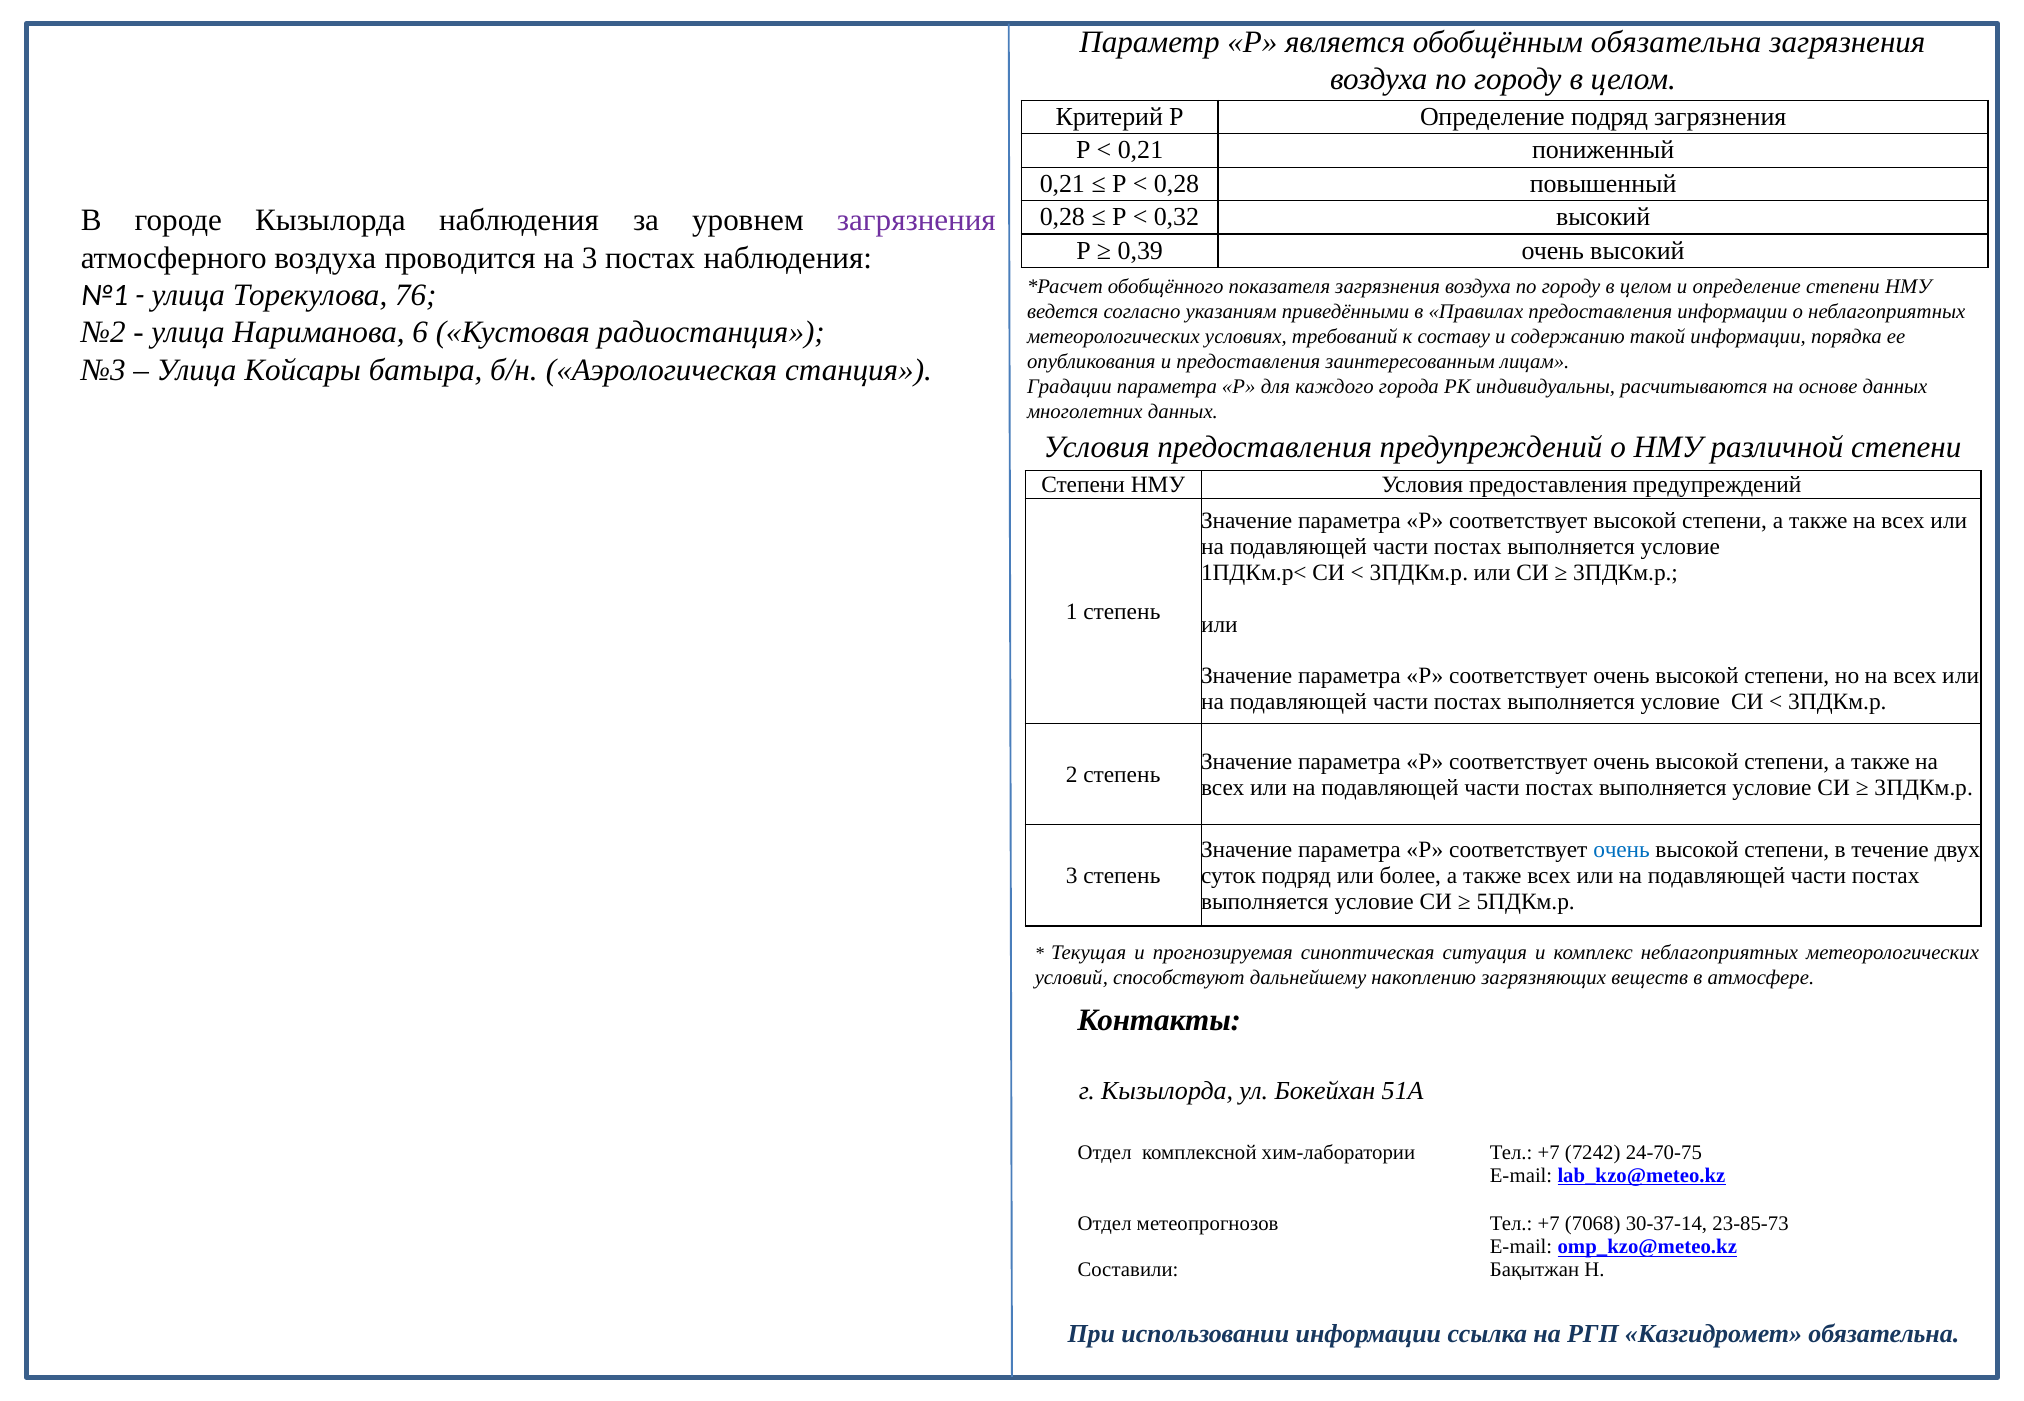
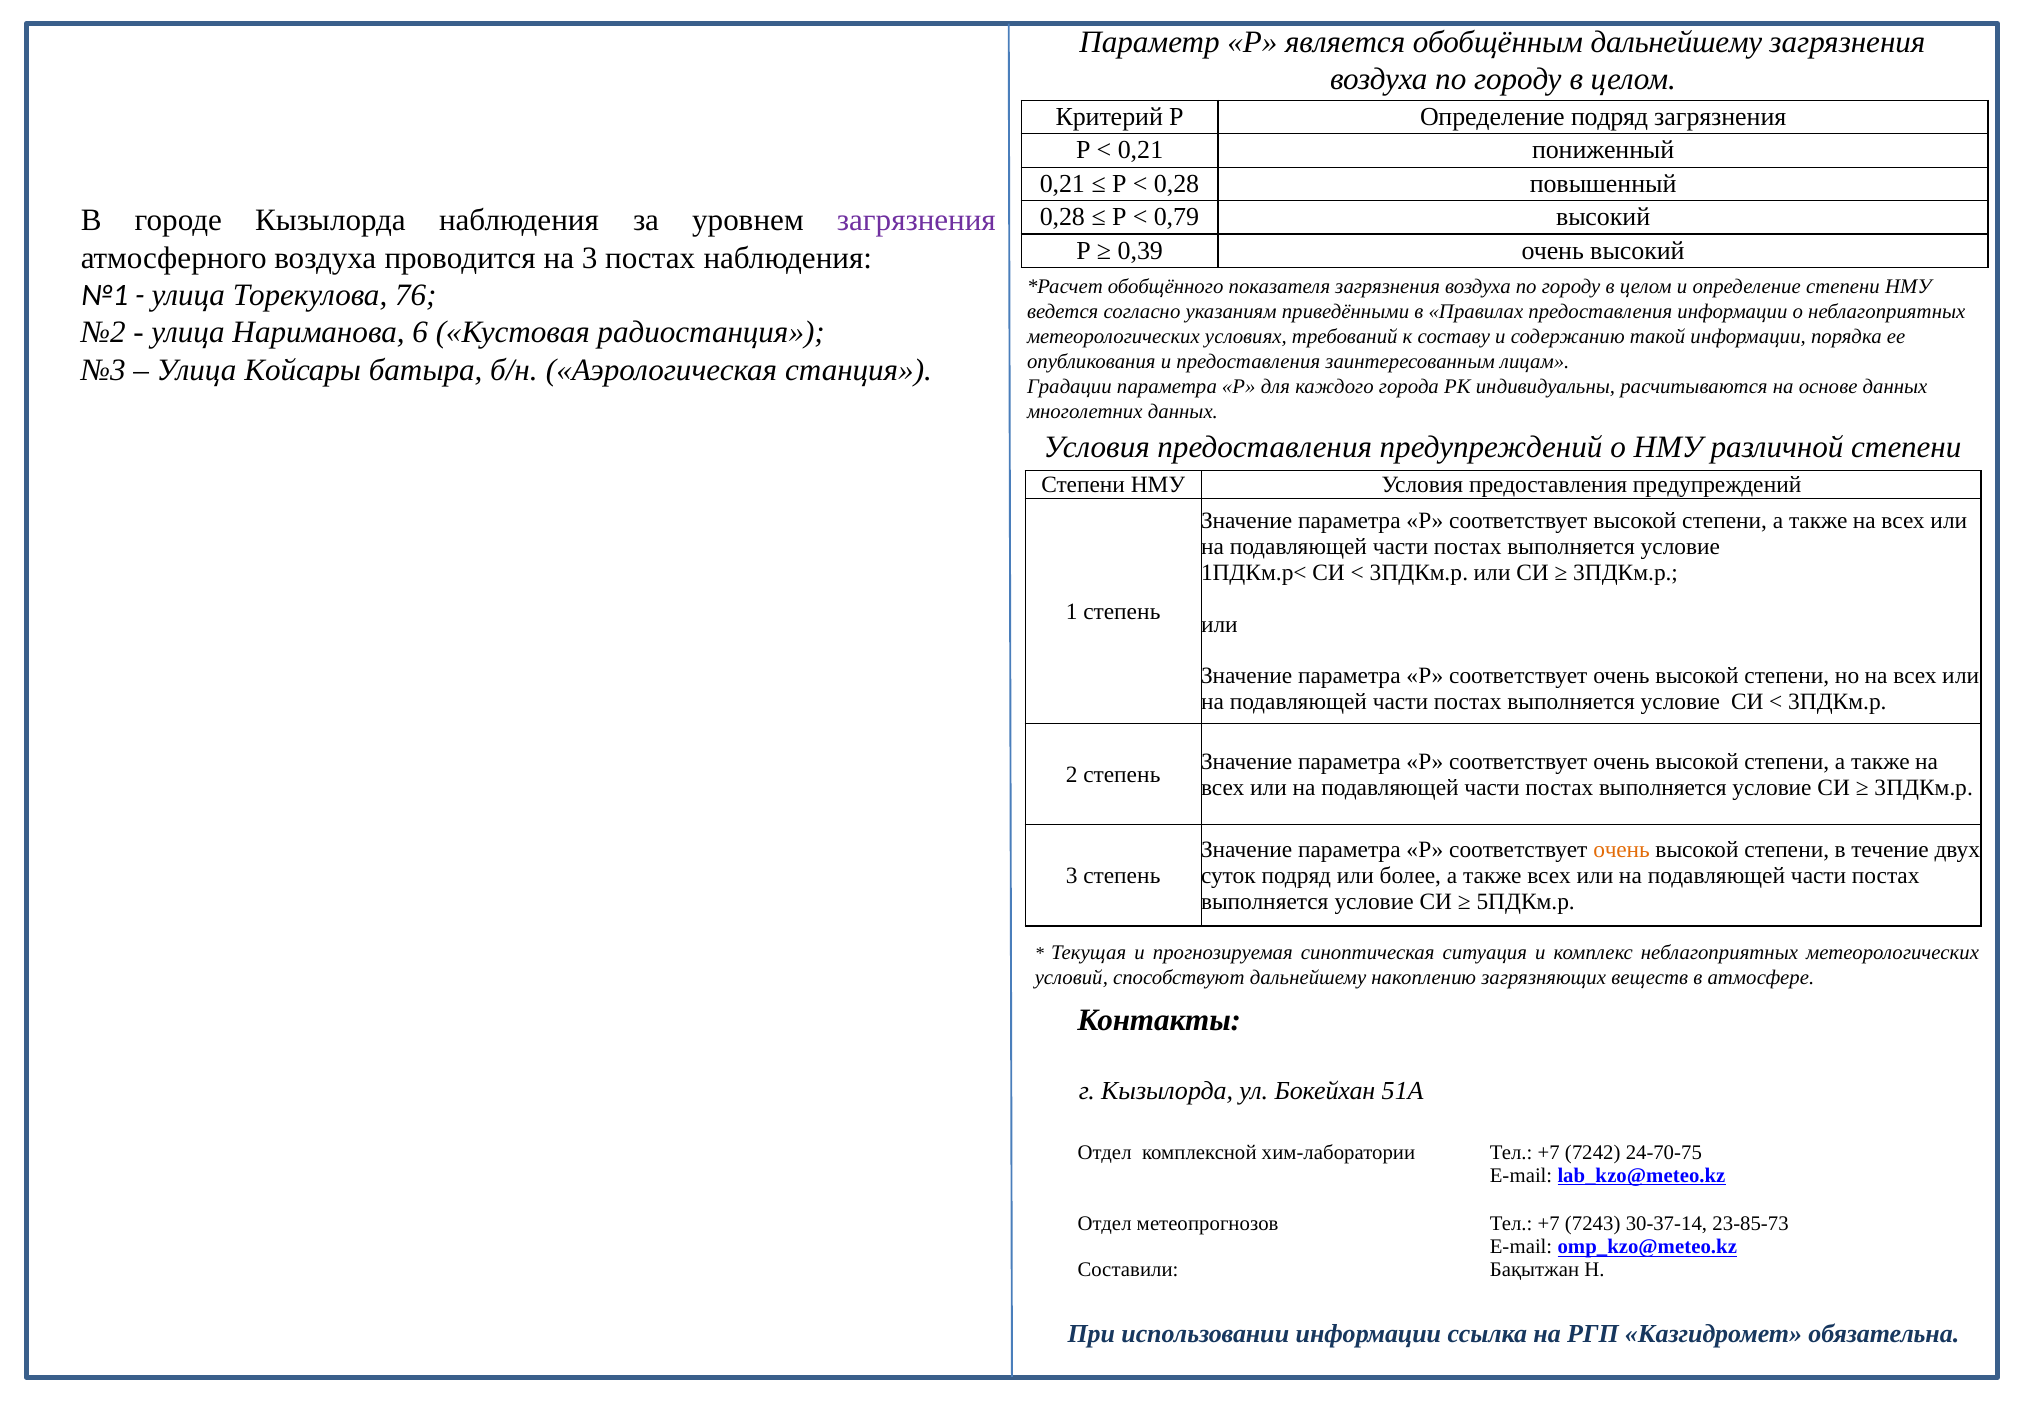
обобщённым обязательна: обязательна -> дальнейшему
0,32: 0,32 -> 0,79
очень at (1622, 850) colour: blue -> orange
7068: 7068 -> 7243
